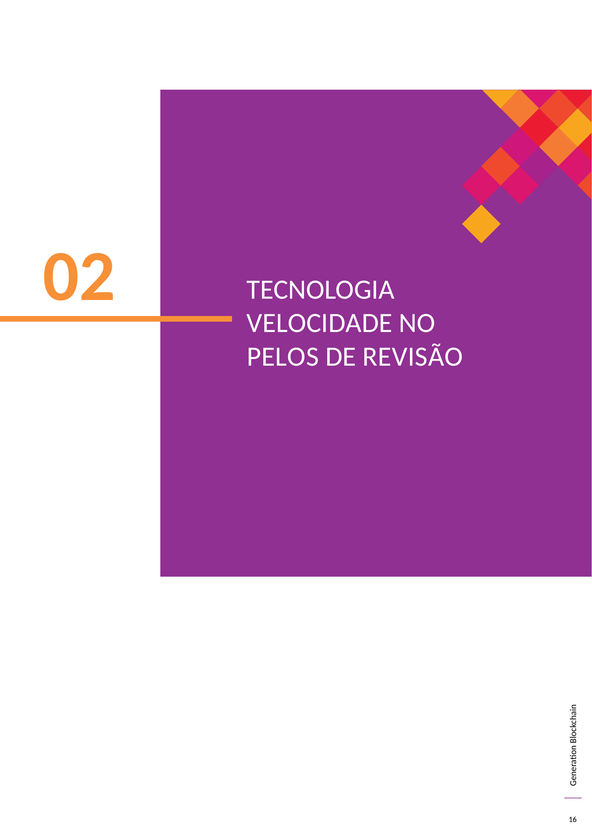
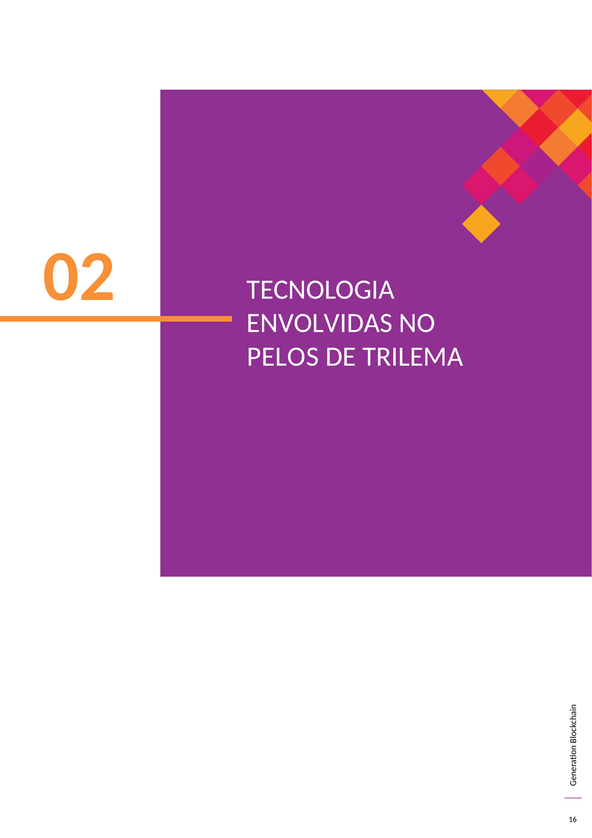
VELOCIDADE: VELOCIDADE -> ENVOLVIDAS
REVISÃO: REVISÃO -> TRILEMA
